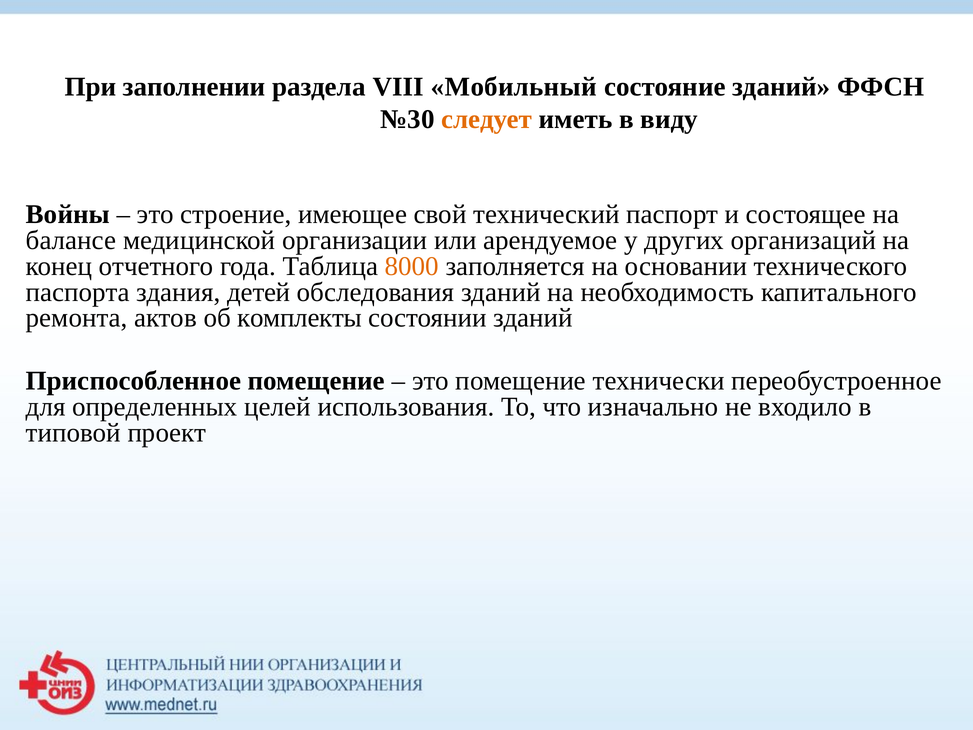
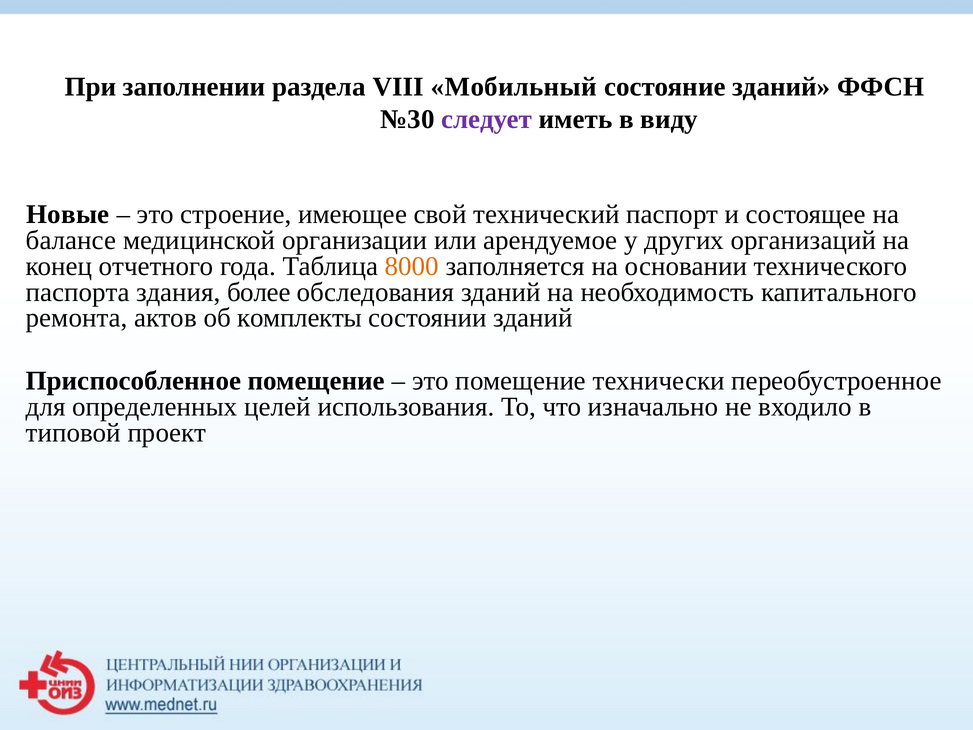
следует colour: orange -> purple
Войны: Войны -> Новые
детей: детей -> более
